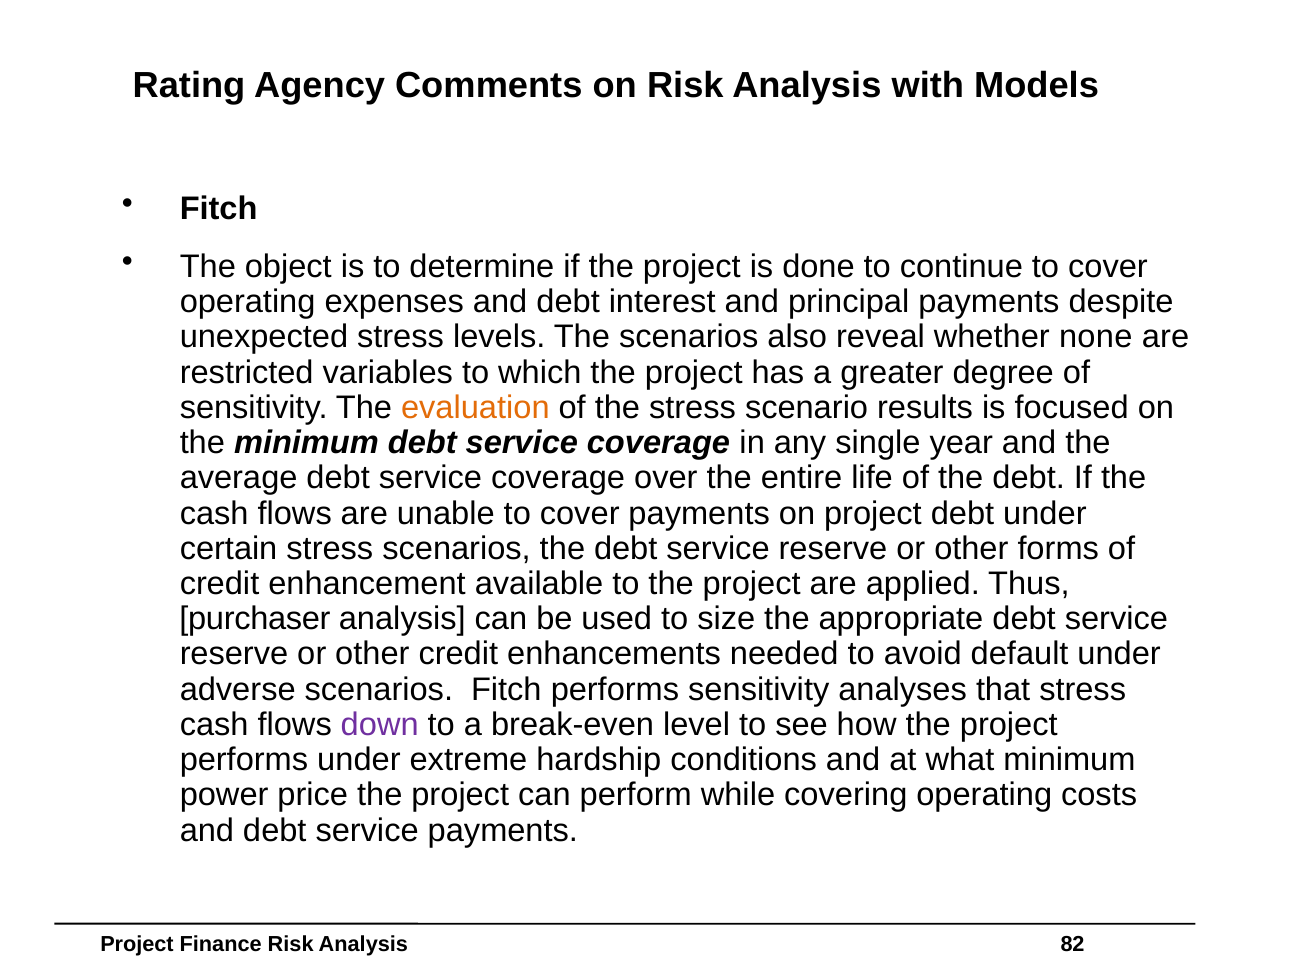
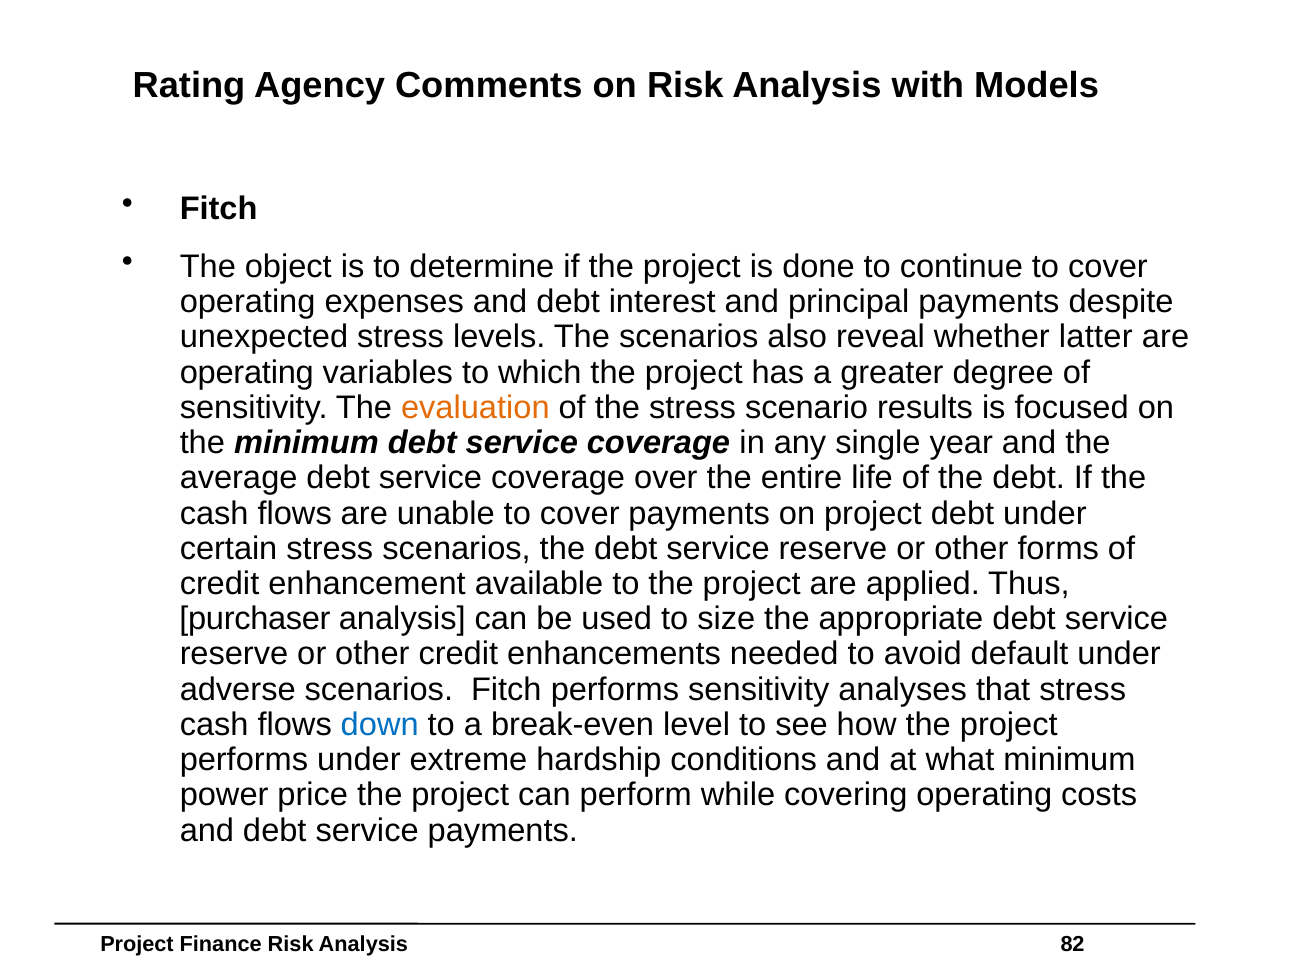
none: none -> latter
restricted at (247, 372): restricted -> operating
down colour: purple -> blue
